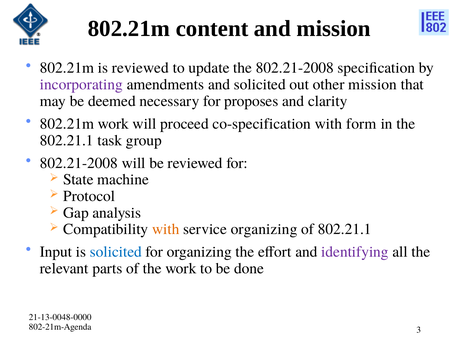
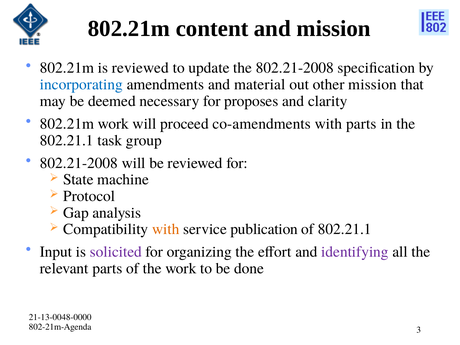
incorporating colour: purple -> blue
and solicited: solicited -> material
co-specification: co-specification -> co-amendments
with form: form -> parts
service organizing: organizing -> publication
solicited at (116, 252) colour: blue -> purple
